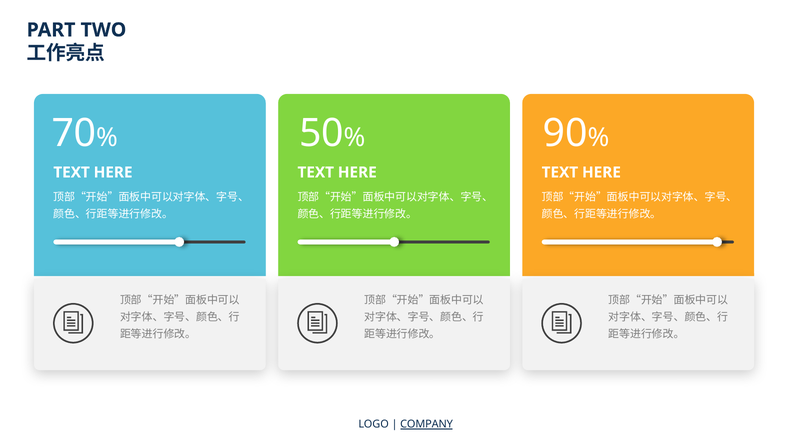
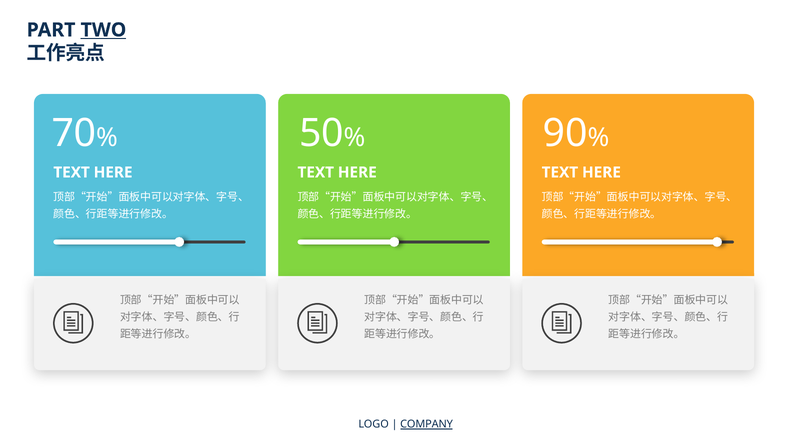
TWO underline: none -> present
